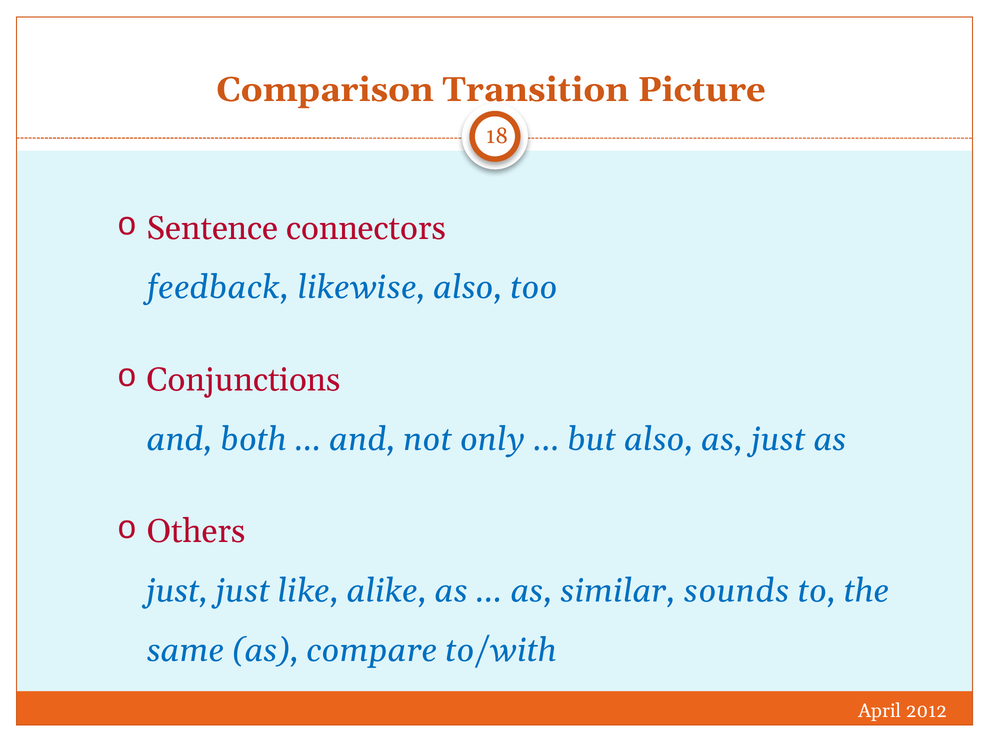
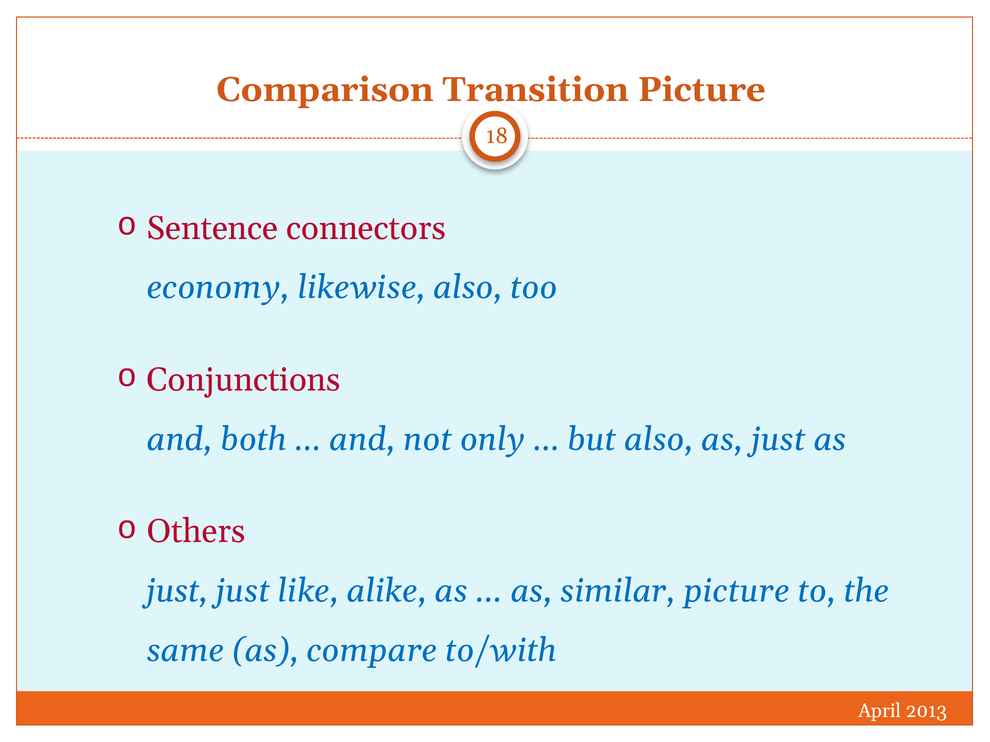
feedback: feedback -> economy
similar sounds: sounds -> picture
2012: 2012 -> 2013
